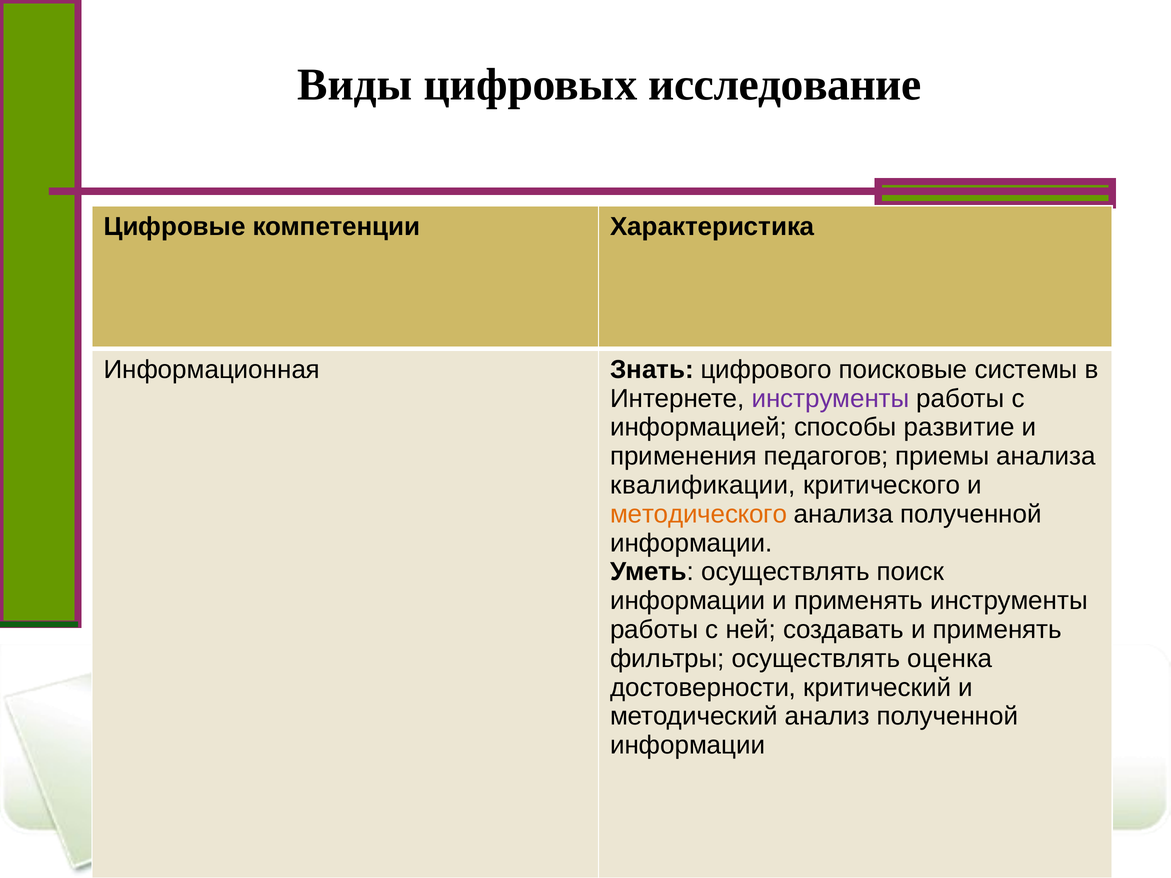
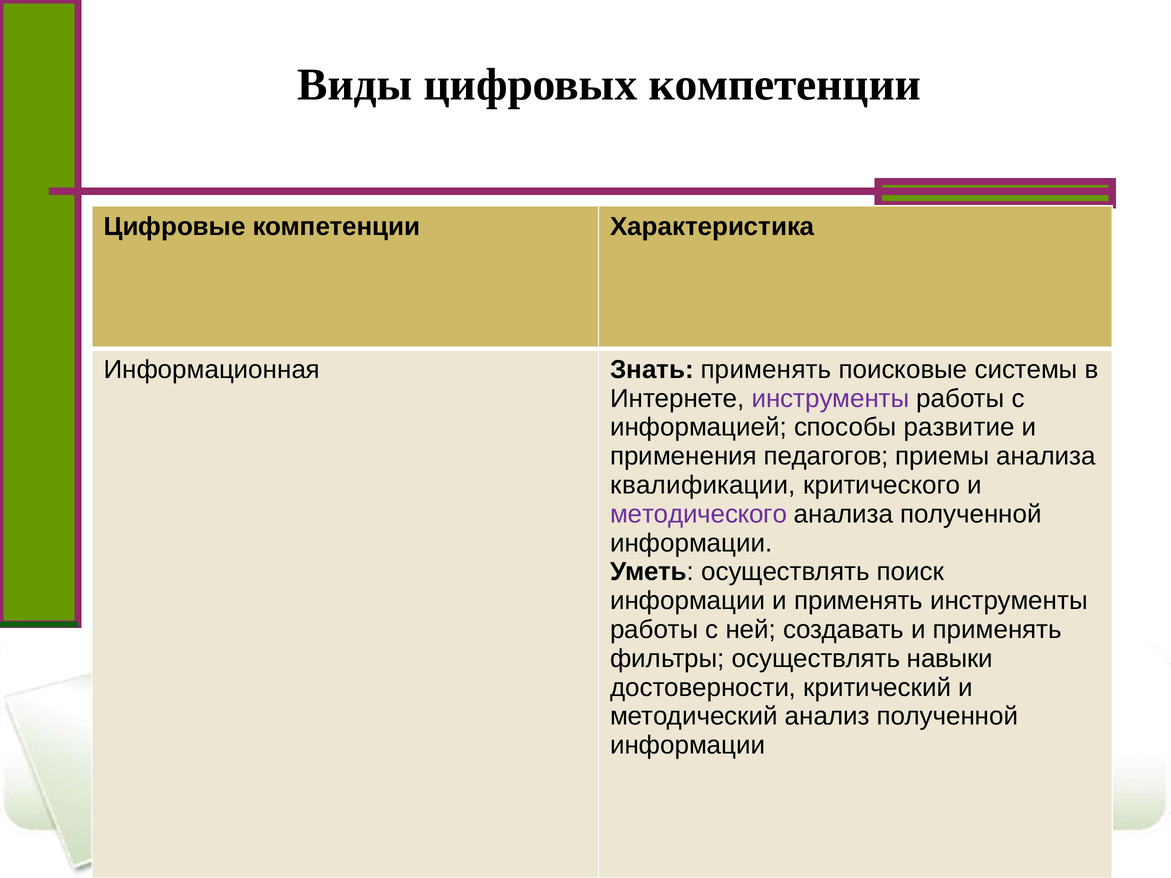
цифровых исследование: исследование -> компетенции
Знать цифрового: цифрового -> применять
методического colour: orange -> purple
оценка: оценка -> навыки
